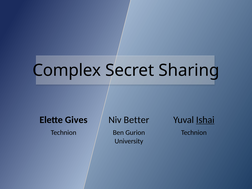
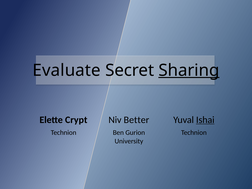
Complex: Complex -> Evaluate
Sharing underline: none -> present
Gives: Gives -> Crypt
